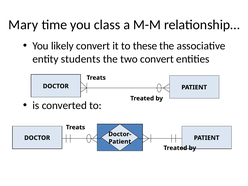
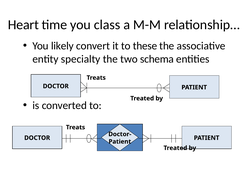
Mary: Mary -> Heart
students: students -> specialty
two convert: convert -> schema
